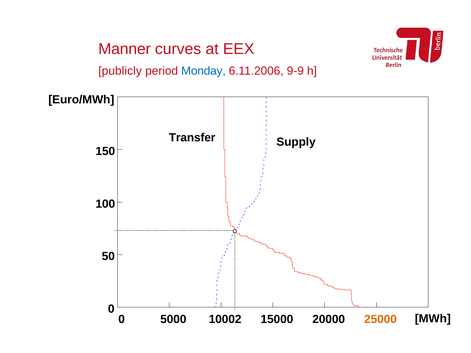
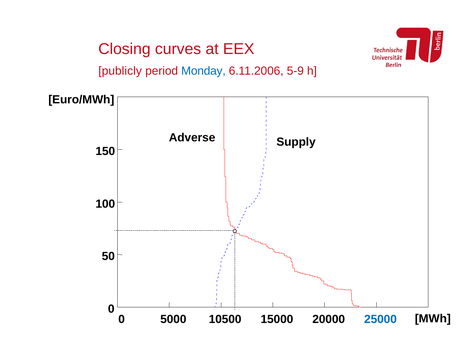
Manner: Manner -> Closing
9-9: 9-9 -> 5-9
Transfer: Transfer -> Adverse
10002: 10002 -> 10500
25000 colour: orange -> blue
